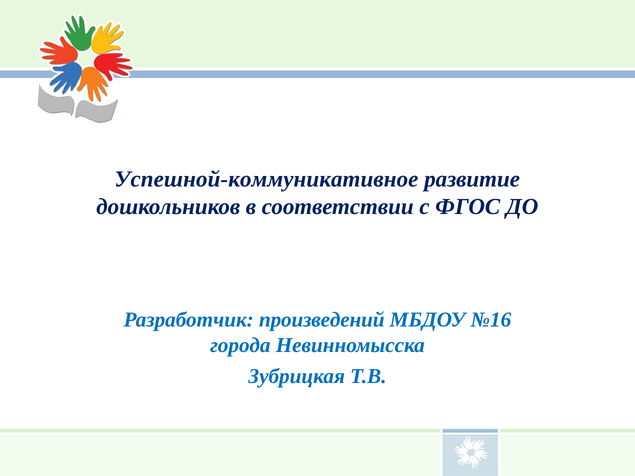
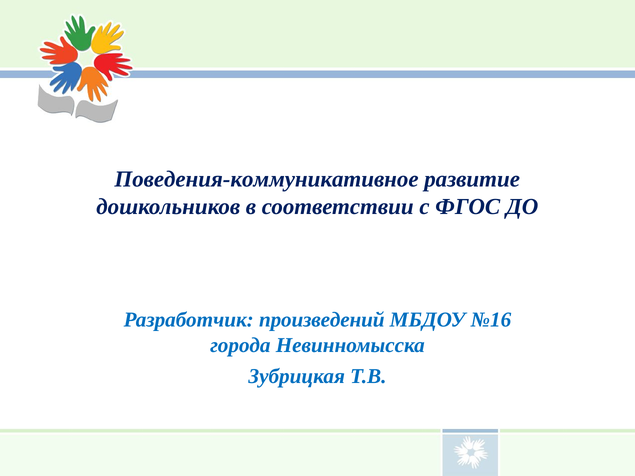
Успешной-коммуникативное: Успешной-коммуникативное -> Поведения-коммуникативное
